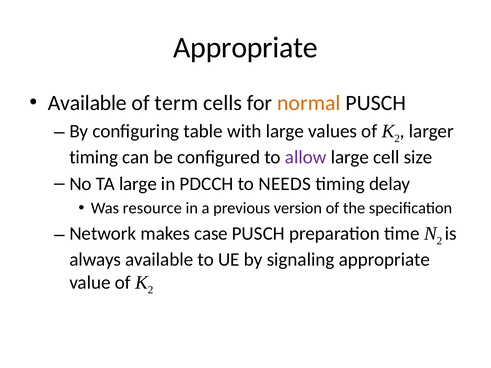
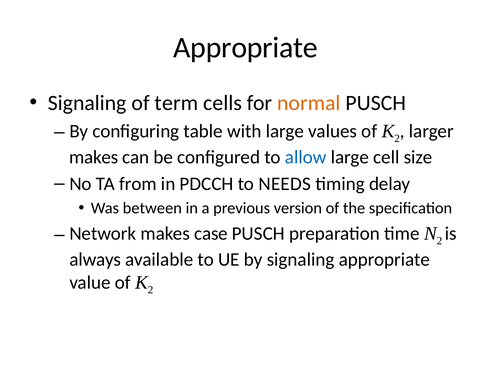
Available at (87, 103): Available -> Signaling
timing at (94, 157): timing -> makes
allow colour: purple -> blue
TA large: large -> from
resource: resource -> between
